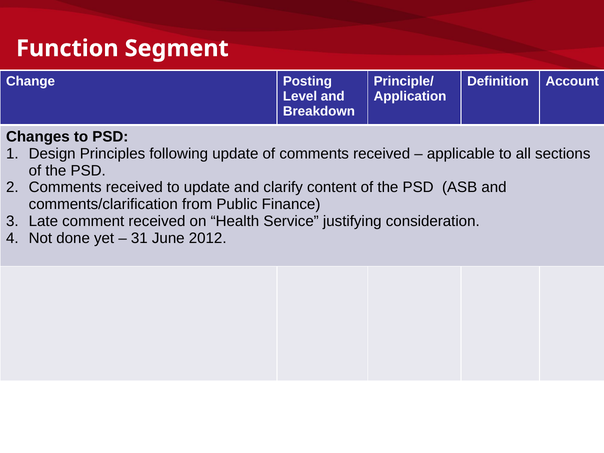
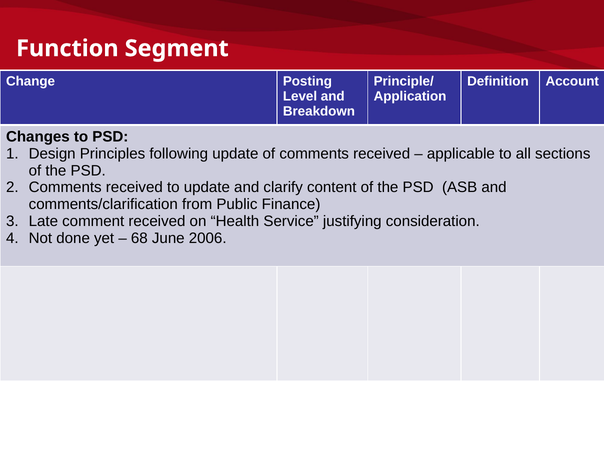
31: 31 -> 68
2012: 2012 -> 2006
